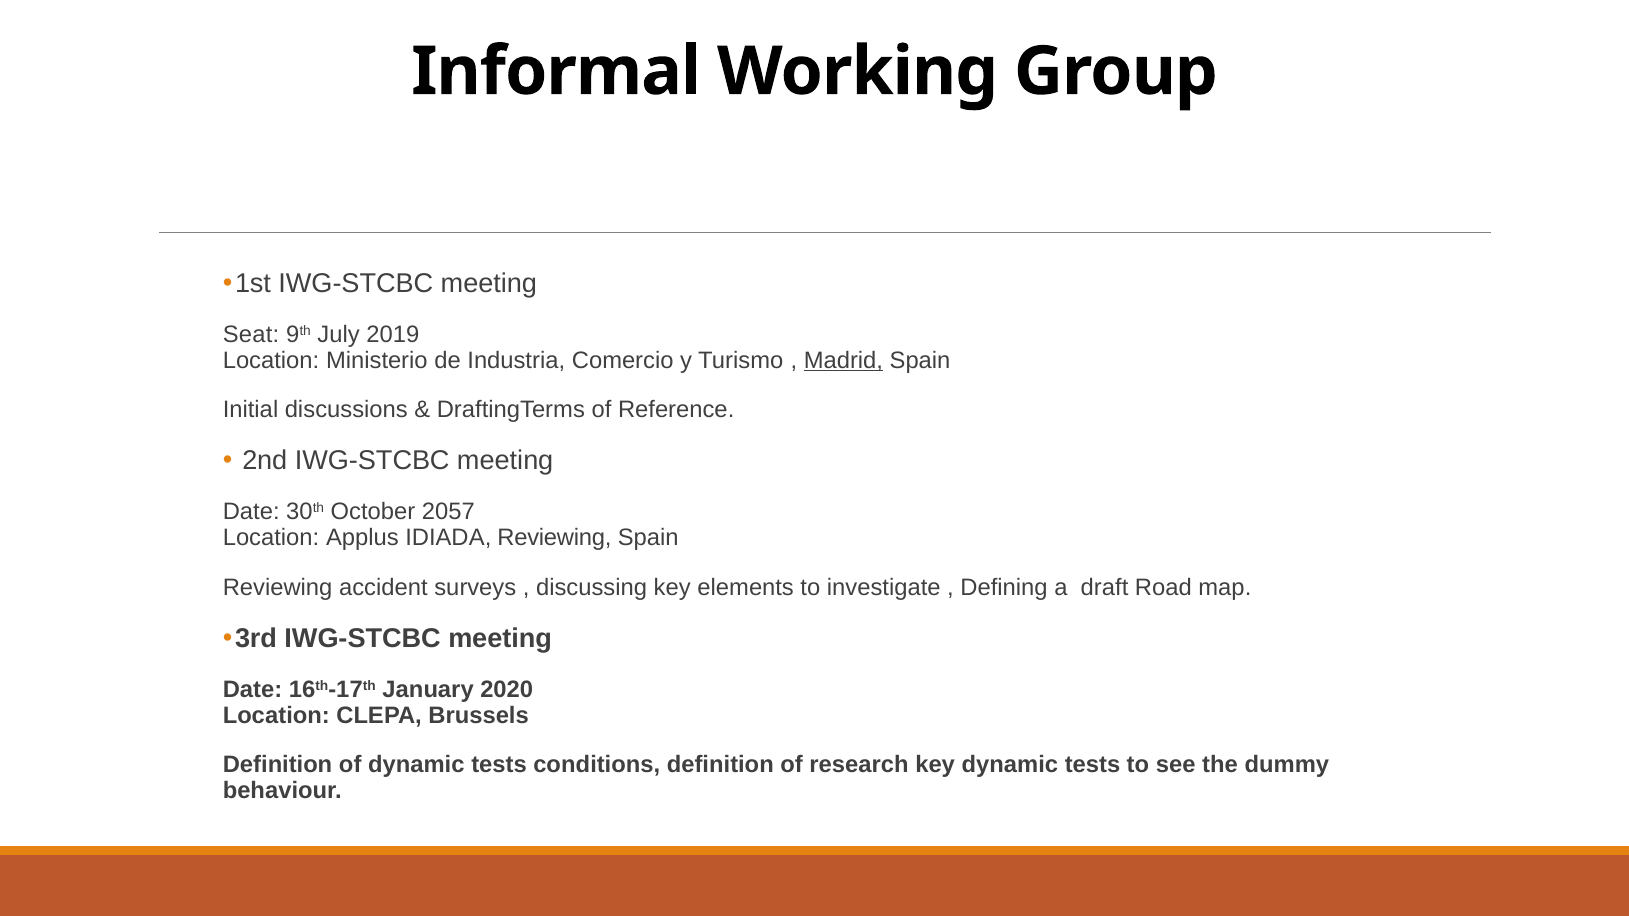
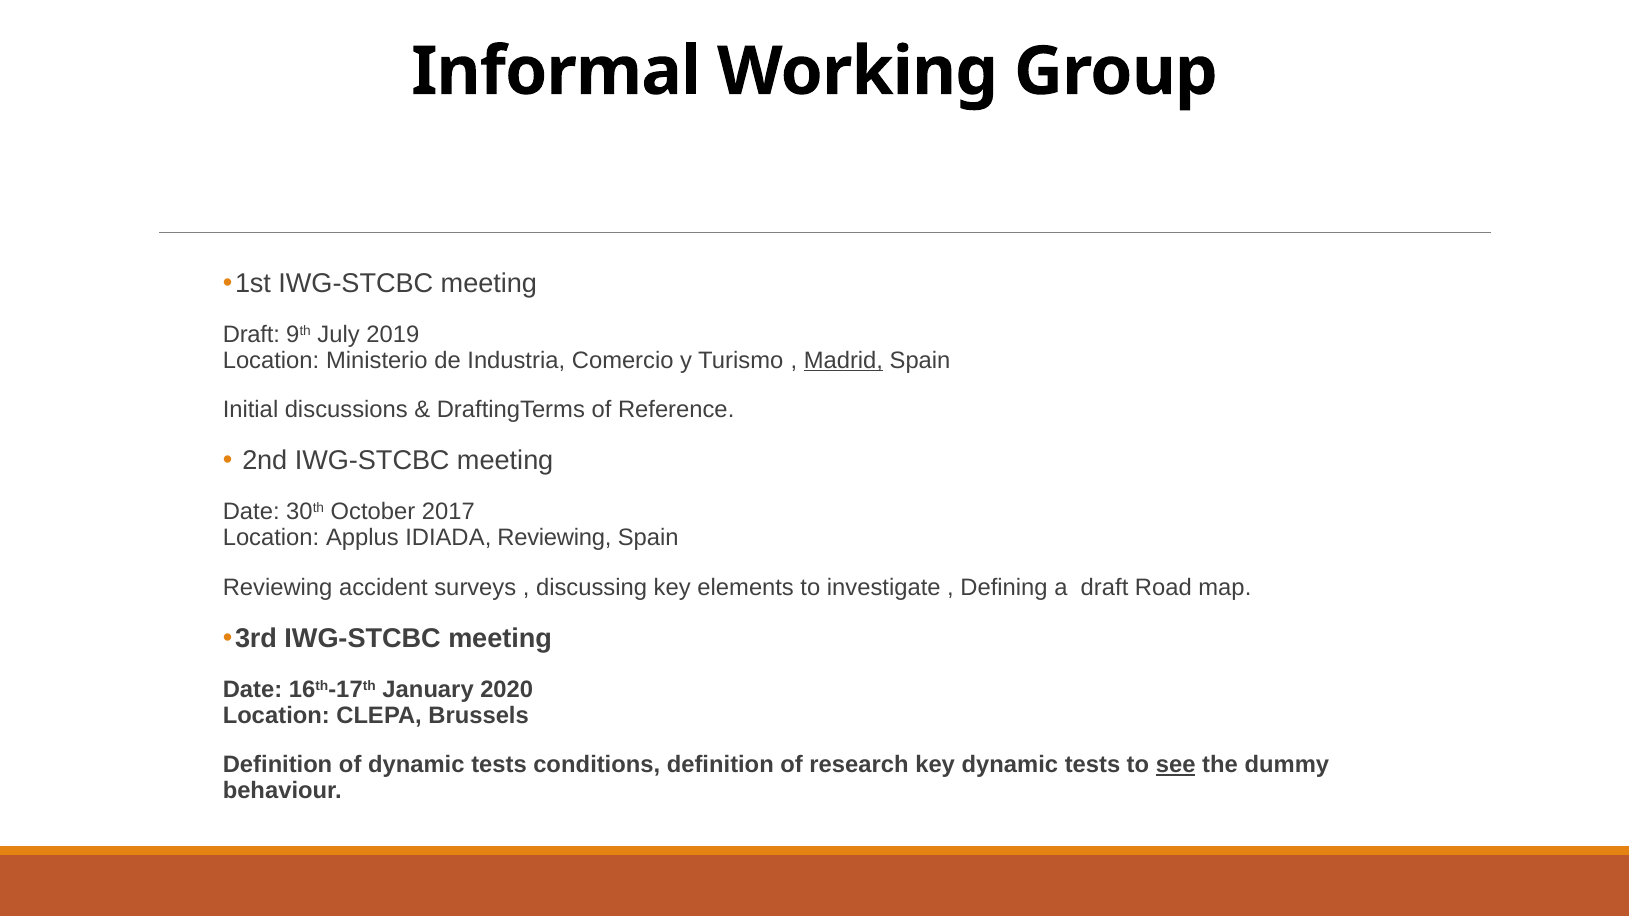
Seat at (251, 335): Seat -> Draft
2057: 2057 -> 2017
see underline: none -> present
